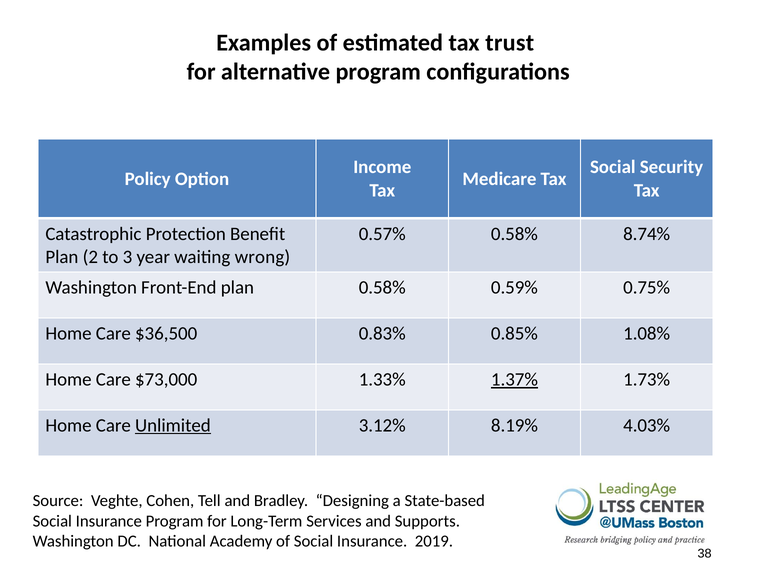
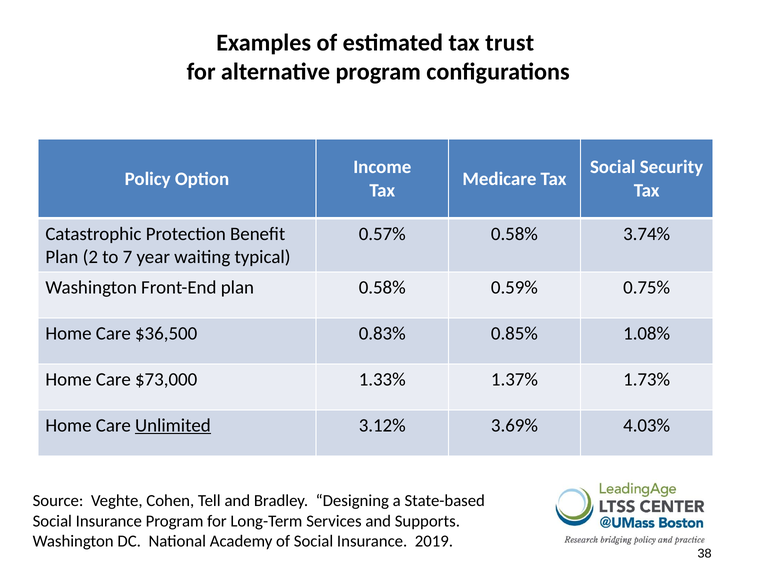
8.74%: 8.74% -> 3.74%
3: 3 -> 7
wrong: wrong -> typical
1.37% underline: present -> none
8.19%: 8.19% -> 3.69%
